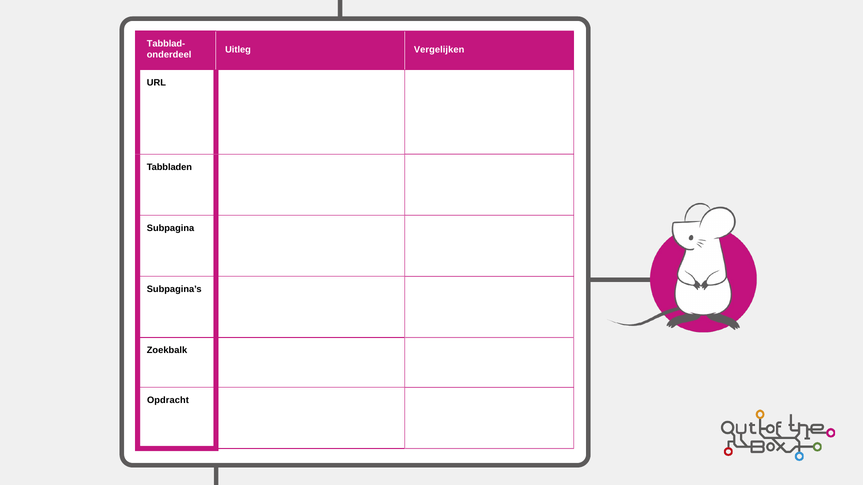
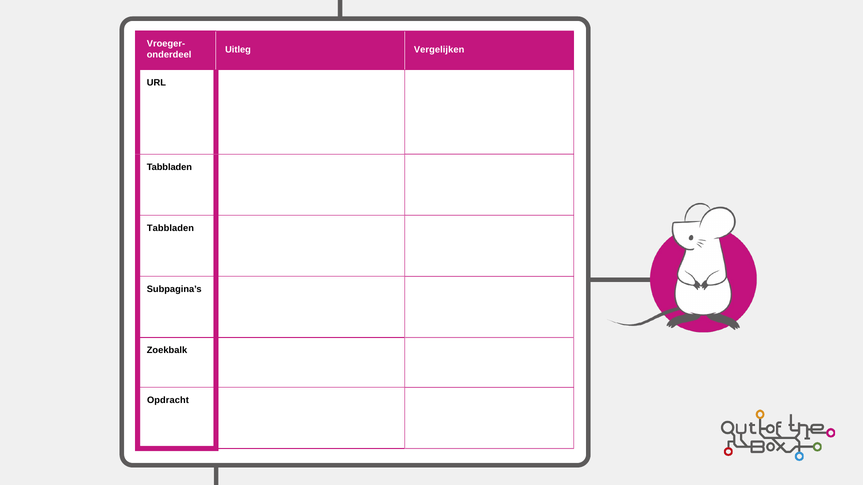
Tabblad-: Tabblad- -> Vroeger-
Subpagina at (171, 228): Subpagina -> Tabbladen
